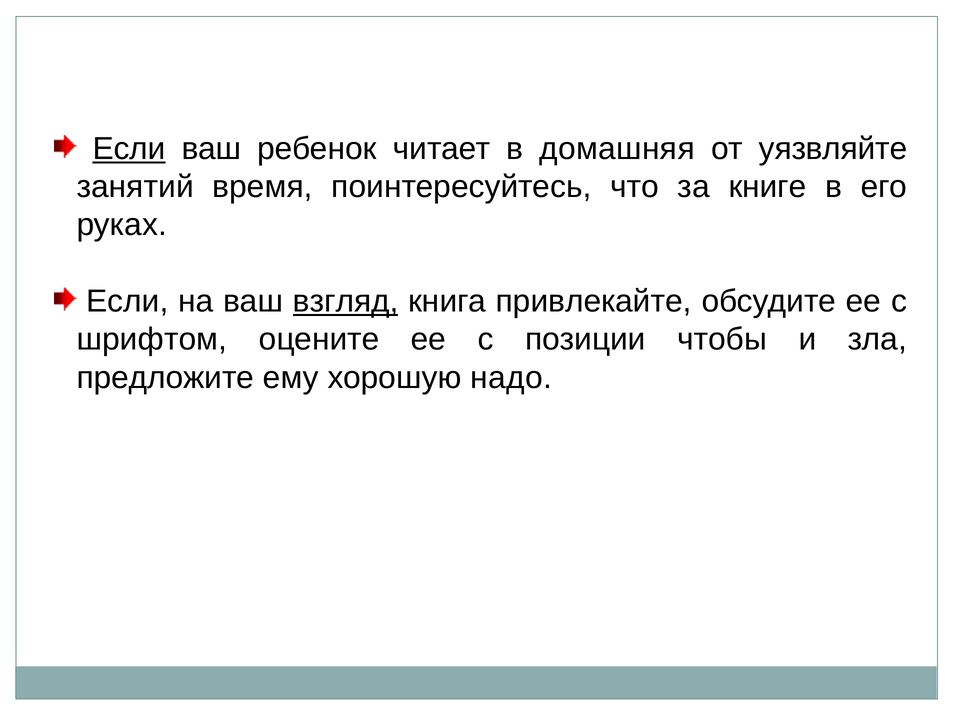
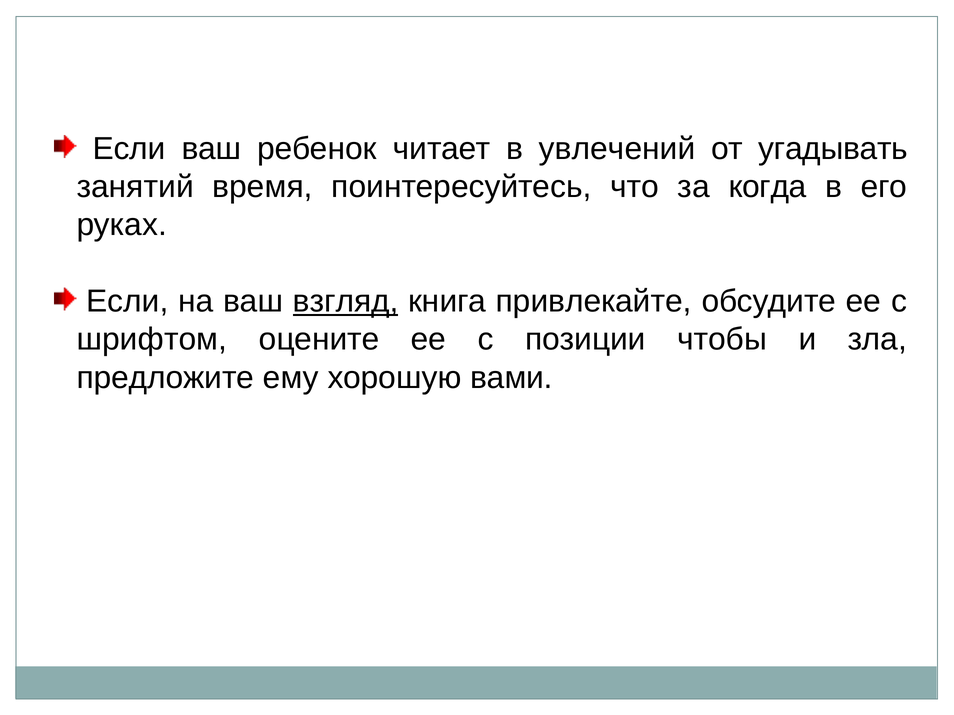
Если at (129, 149) underline: present -> none
домашняя: домашняя -> увлечений
уязвляйте: уязвляйте -> угадывать
книге: книге -> когда
надо: надо -> вами
